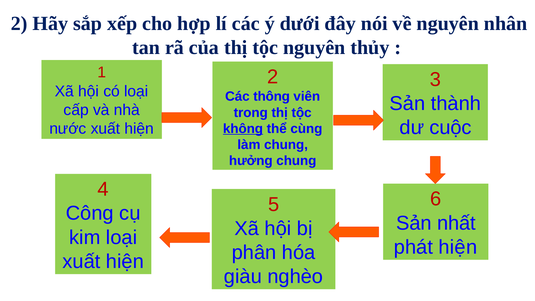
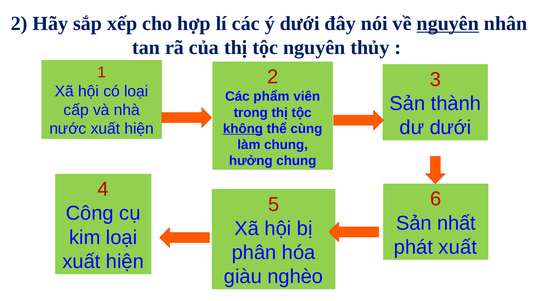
nguyên at (448, 23) underline: none -> present
thông: thông -> phẩm
dư cuộc: cuộc -> dưới
phát hiện: hiện -> xuất
